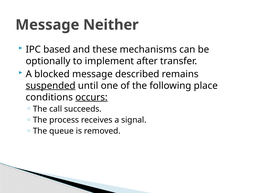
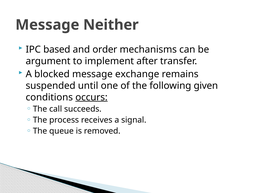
these: these -> order
optionally: optionally -> argument
described: described -> exchange
suspended underline: present -> none
place: place -> given
